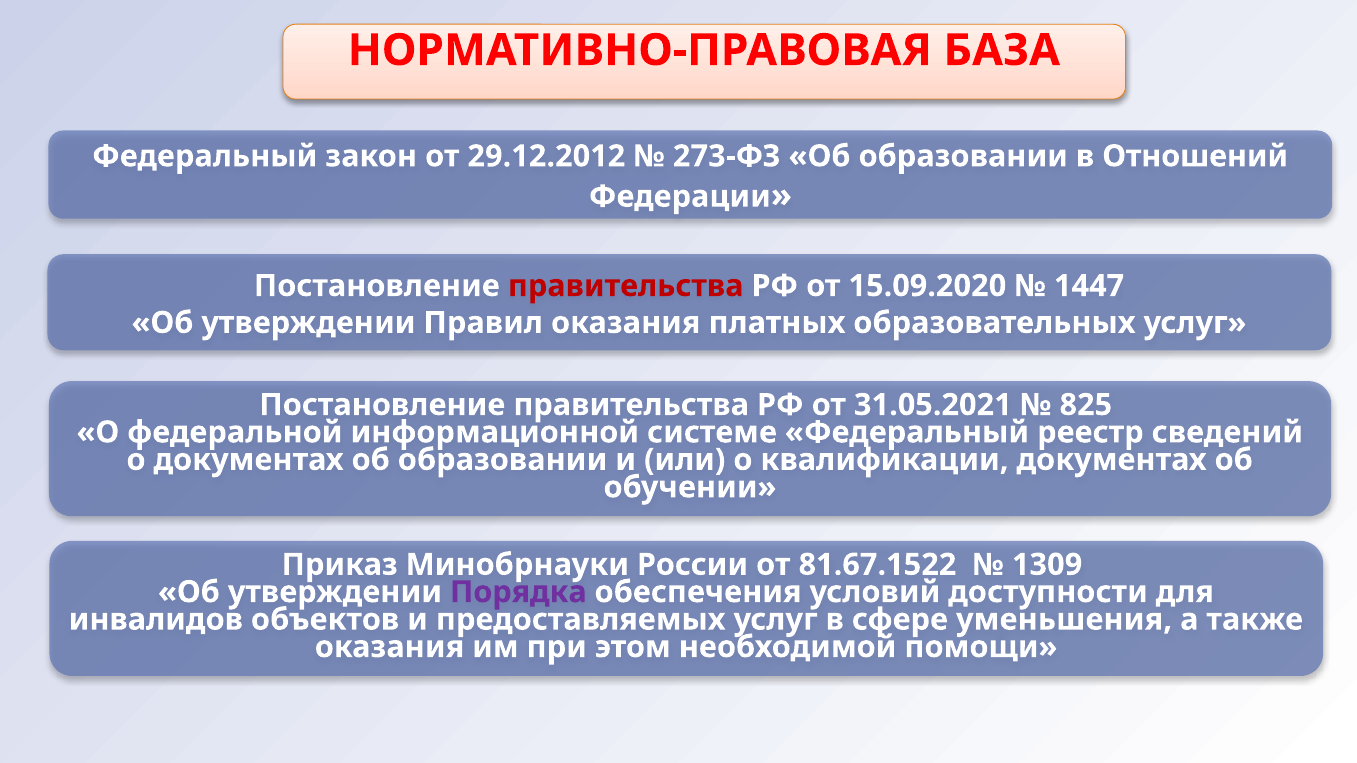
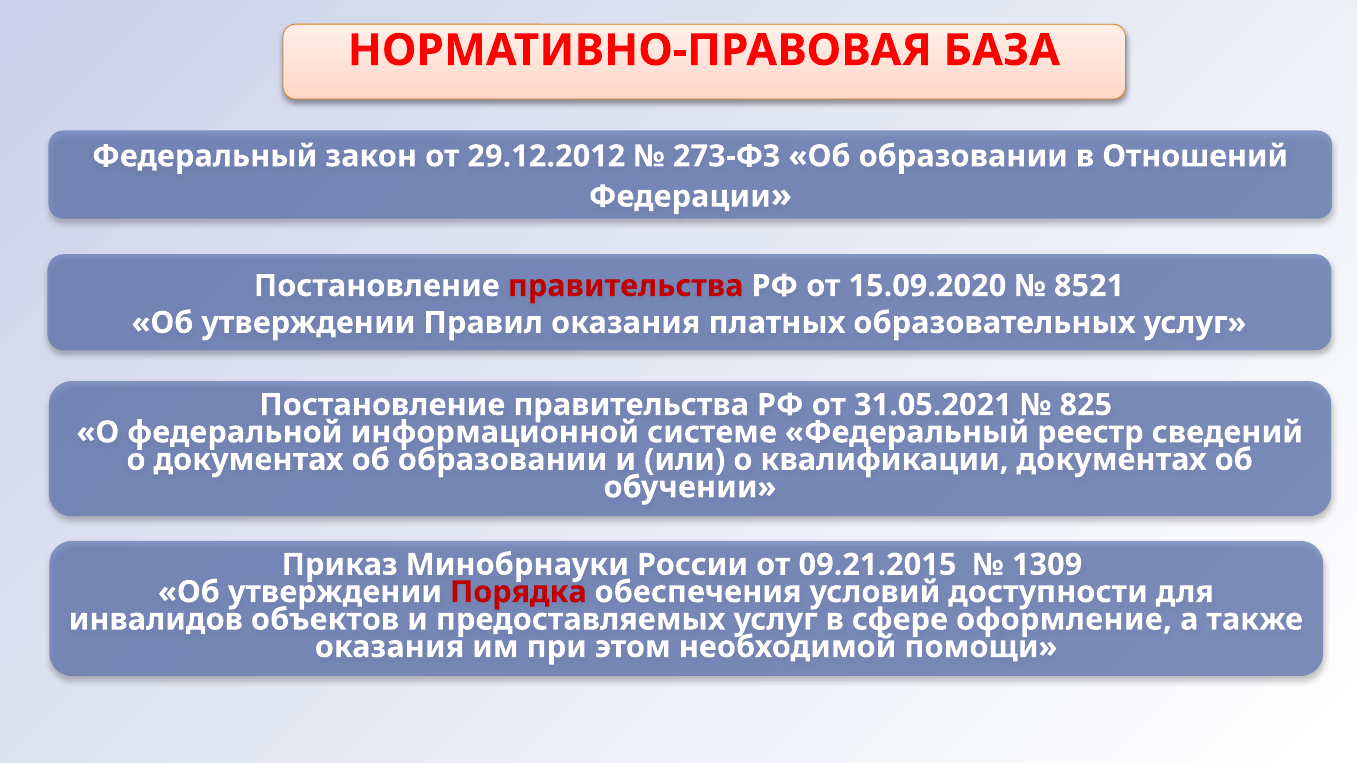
1447: 1447 -> 8521
81.67.1522: 81.67.1522 -> 09.21.2015
Порядка colour: purple -> red
уменьшения: уменьшения -> оформление
